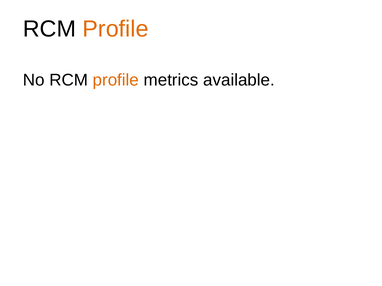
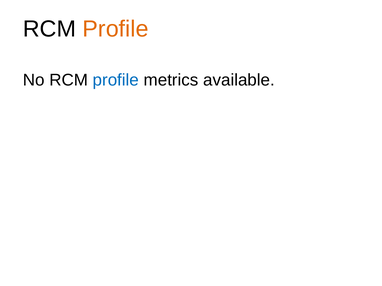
profile at (116, 80) colour: orange -> blue
